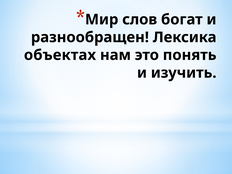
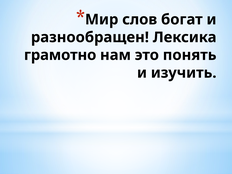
объектах: объектах -> грамотно
